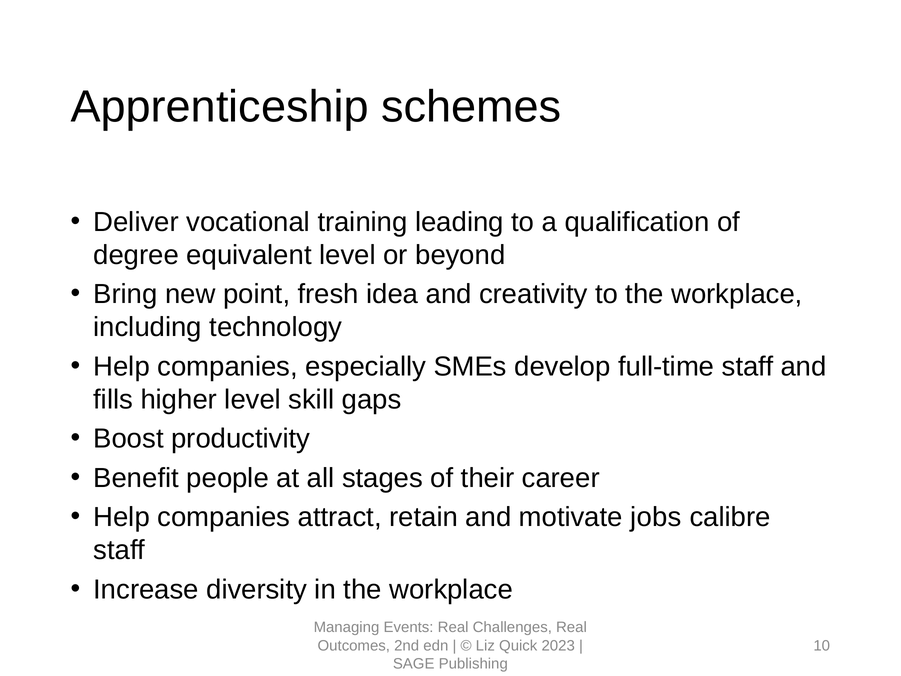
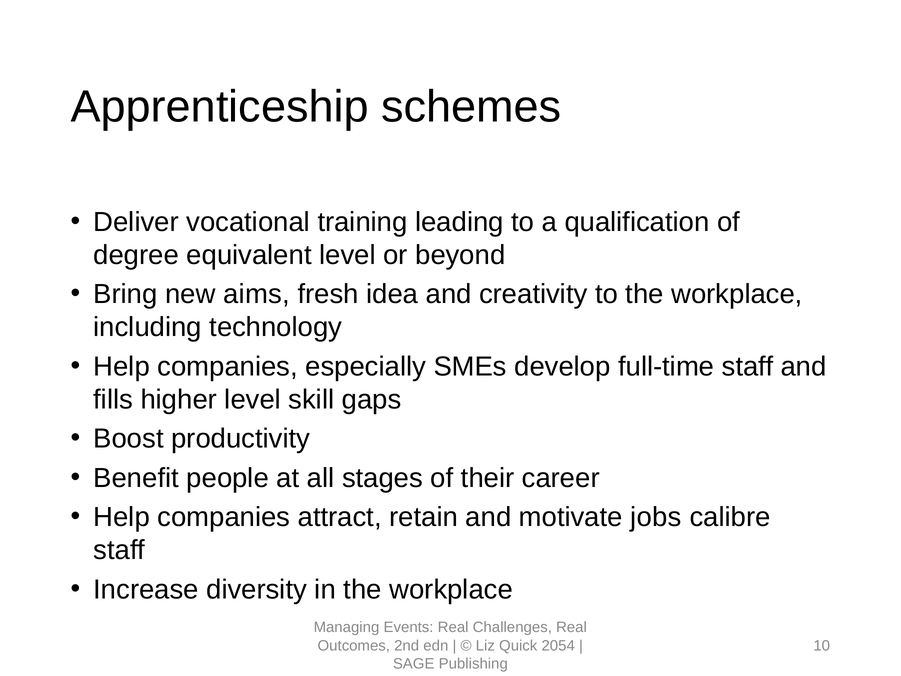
point: point -> aims
2023: 2023 -> 2054
